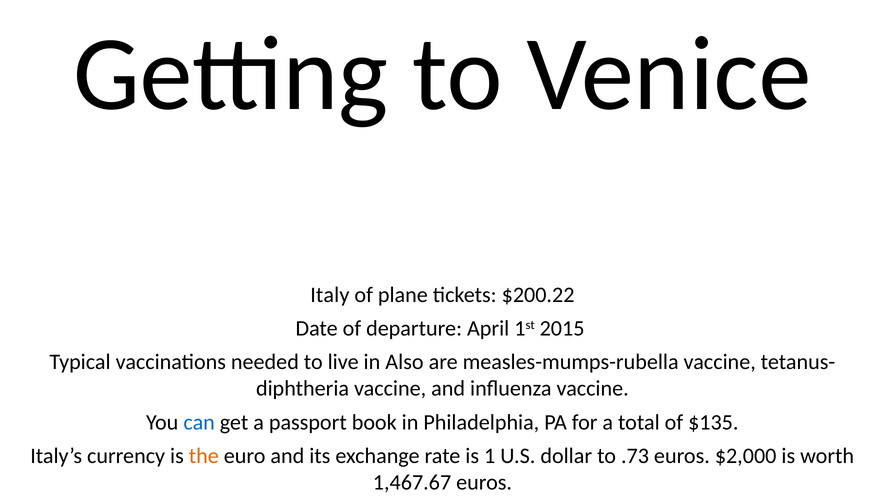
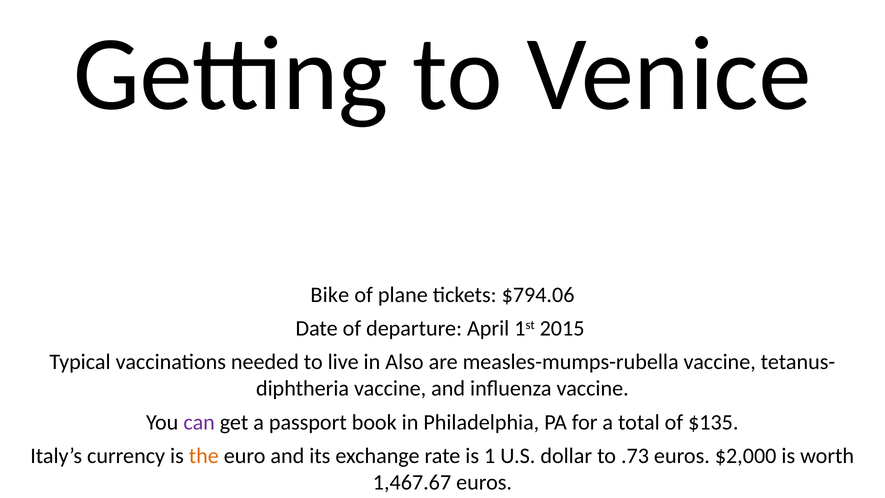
Italy: Italy -> Bike
$200.22: $200.22 -> $794.06
can colour: blue -> purple
